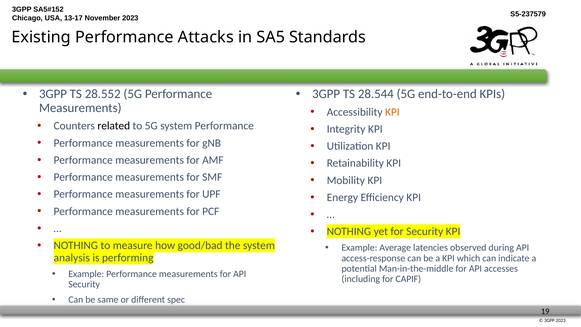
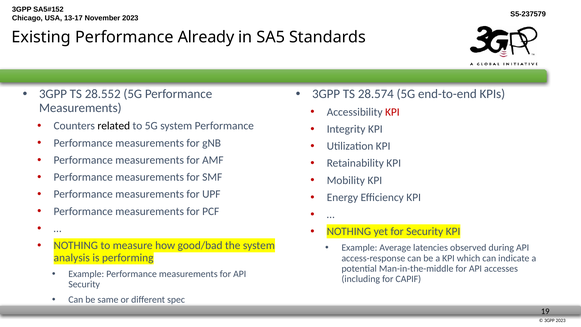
Attacks: Attacks -> Already
28.544: 28.544 -> 28.574
KPI at (392, 112) colour: orange -> red
